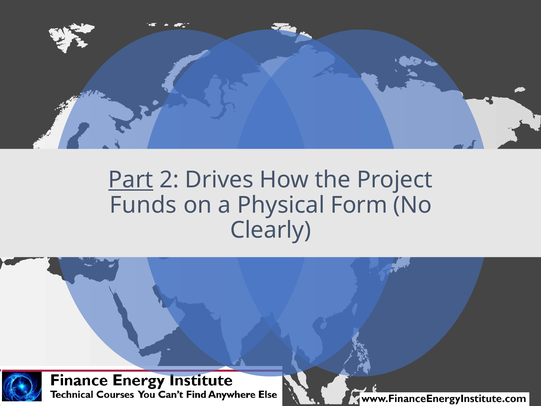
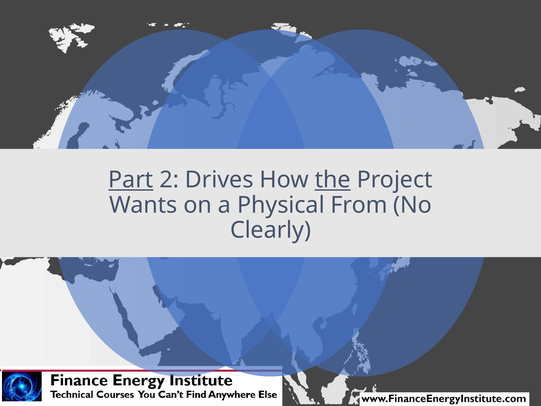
the underline: none -> present
Funds: Funds -> Wants
Form: Form -> From
